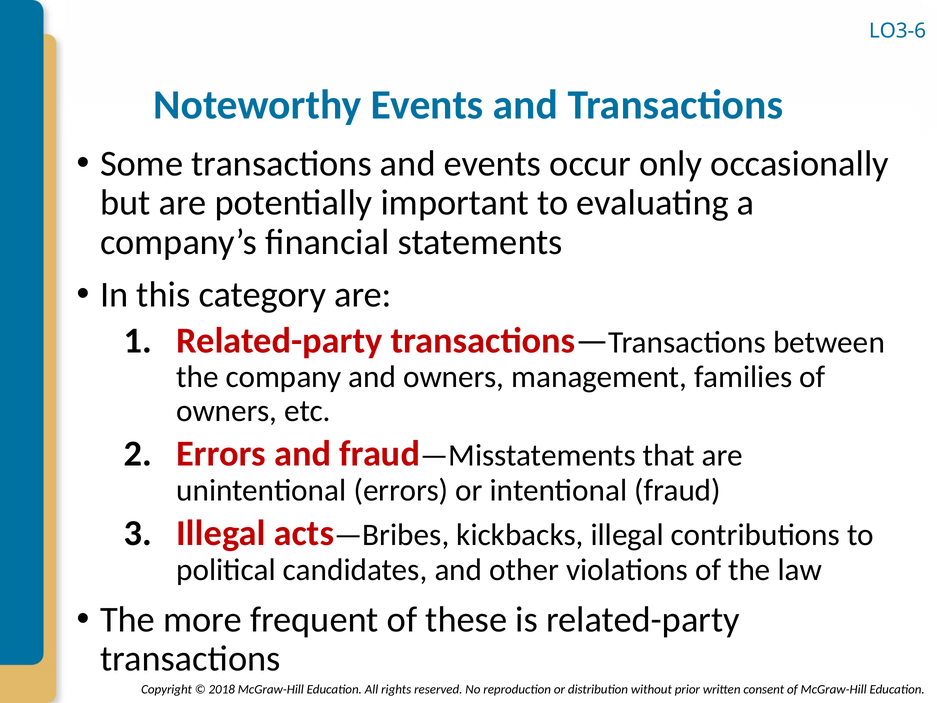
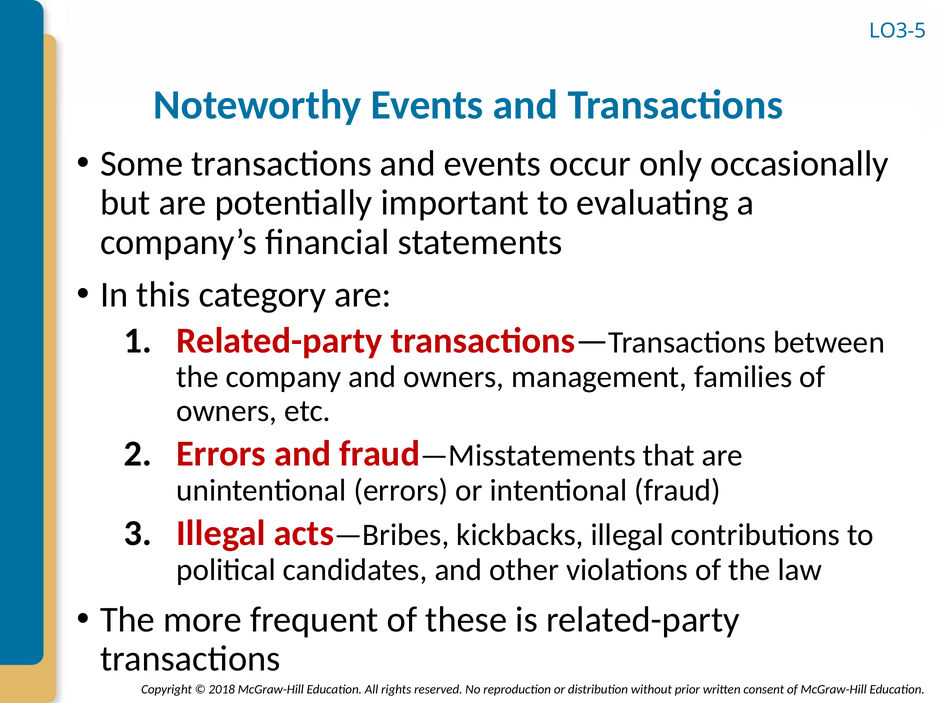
LO3-6: LO3-6 -> LO3-5
